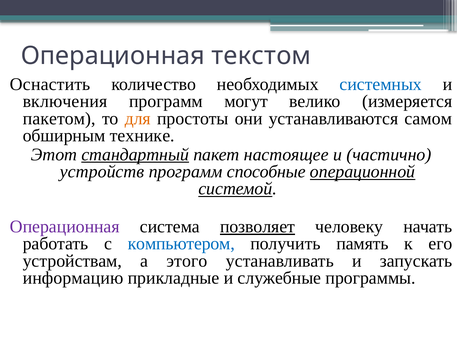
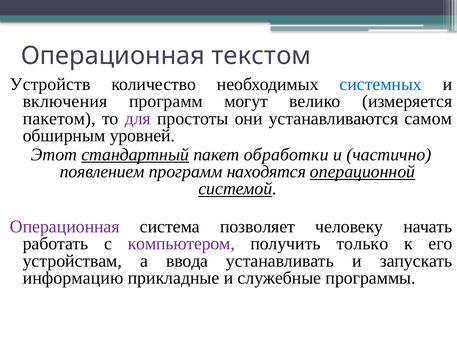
Оснастить: Оснастить -> Устройств
для colour: orange -> purple
технике: технике -> уровней
настоящее: настоящее -> обработки
устройств: устройств -> появлением
способные: способные -> находятся
позволяет underline: present -> none
компьютером colour: blue -> purple
память: память -> только
этого: этого -> ввода
